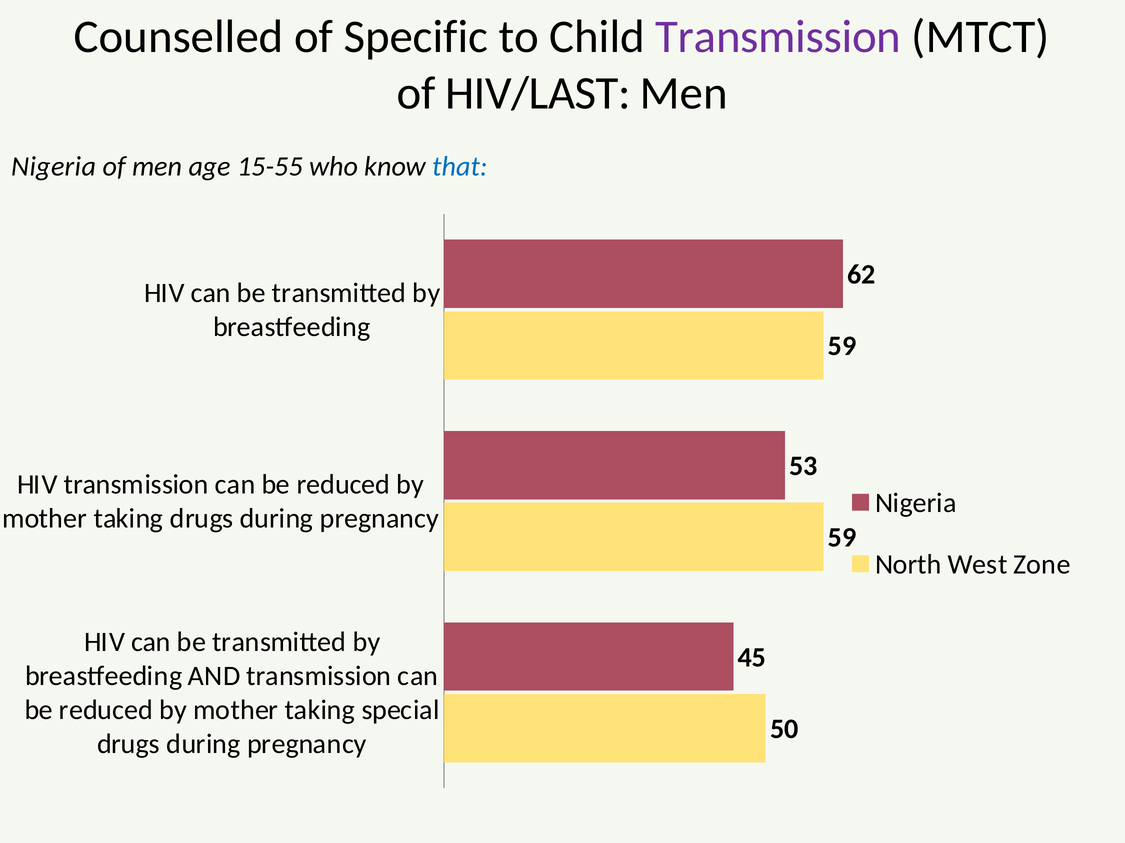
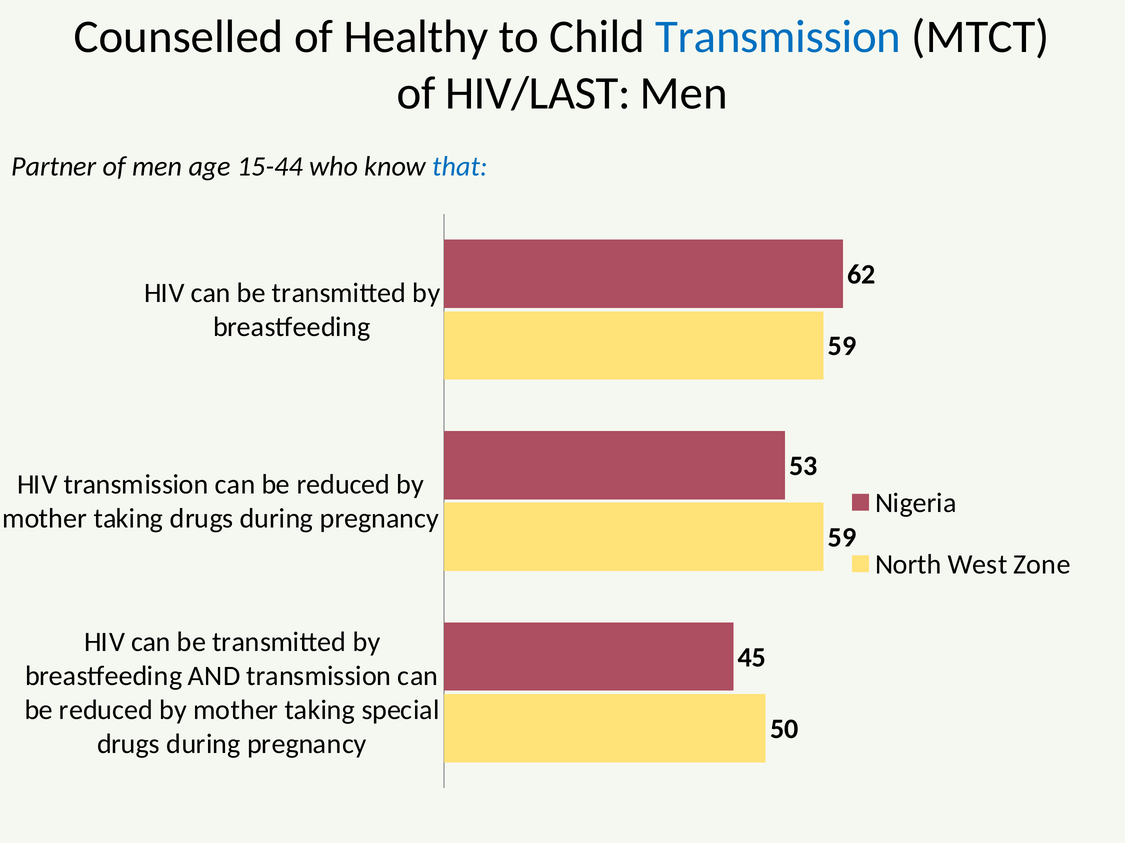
Specific: Specific -> Healthy
Transmission at (778, 37) colour: purple -> blue
Nigeria at (54, 166): Nigeria -> Partner
15-55: 15-55 -> 15-44
